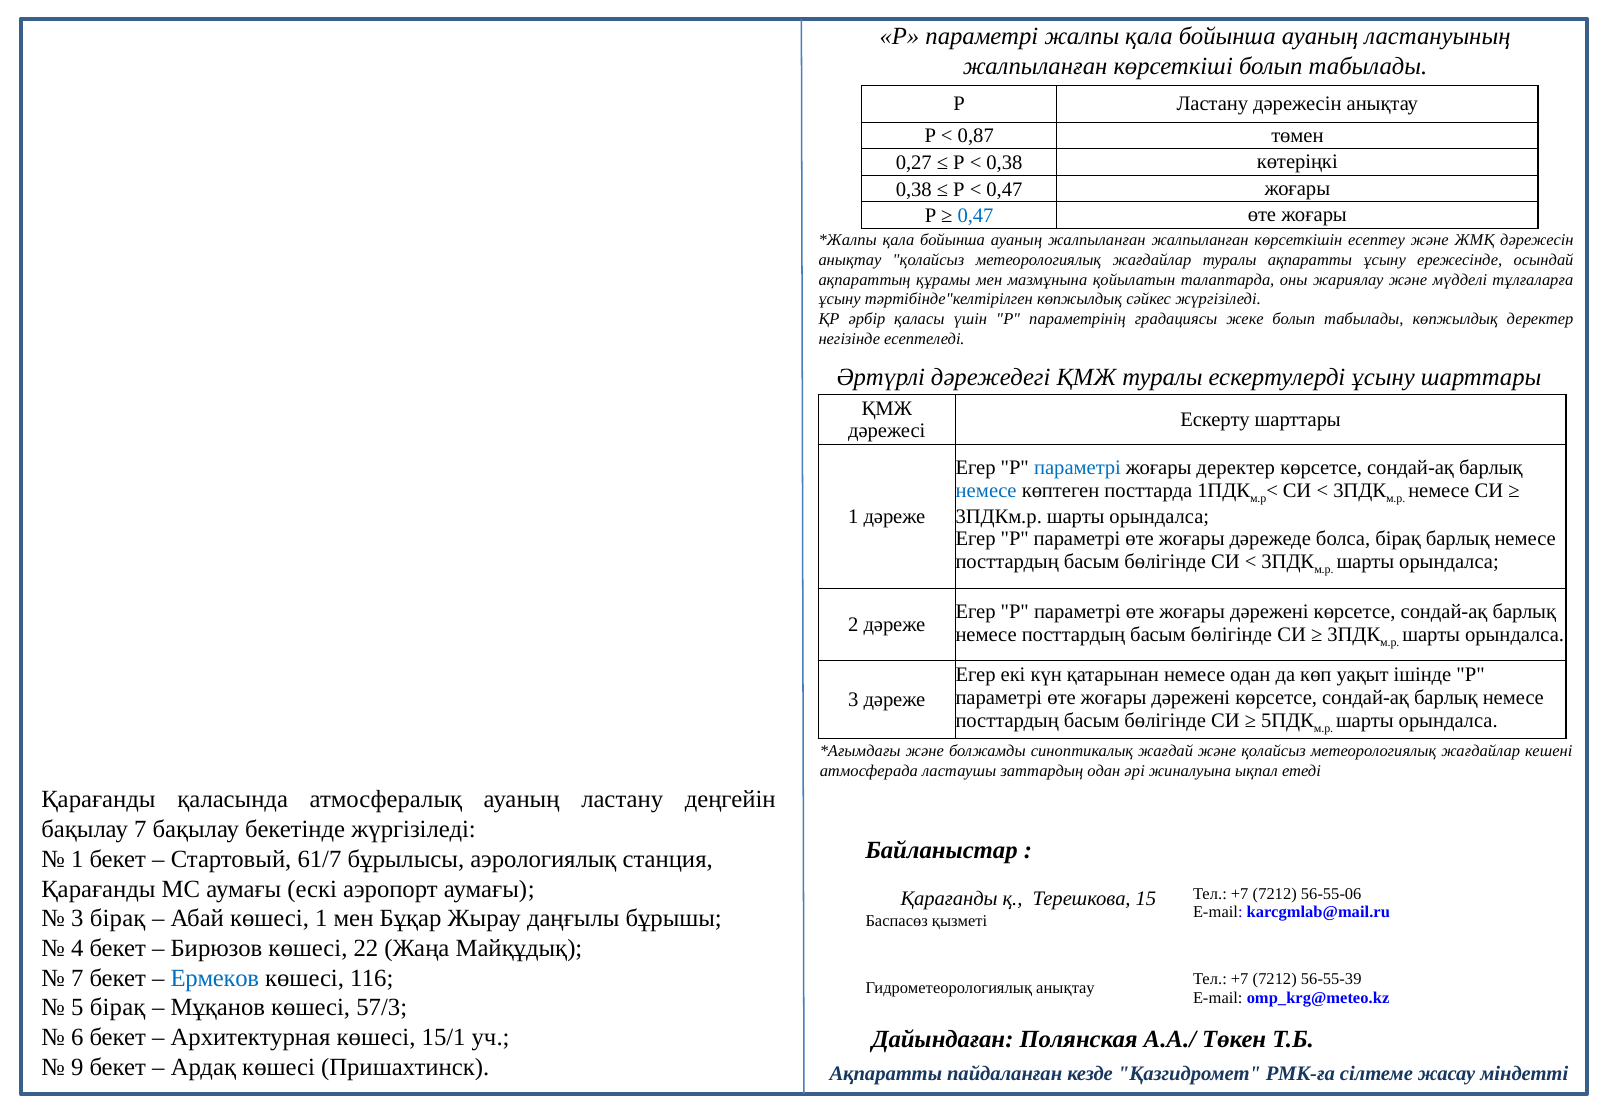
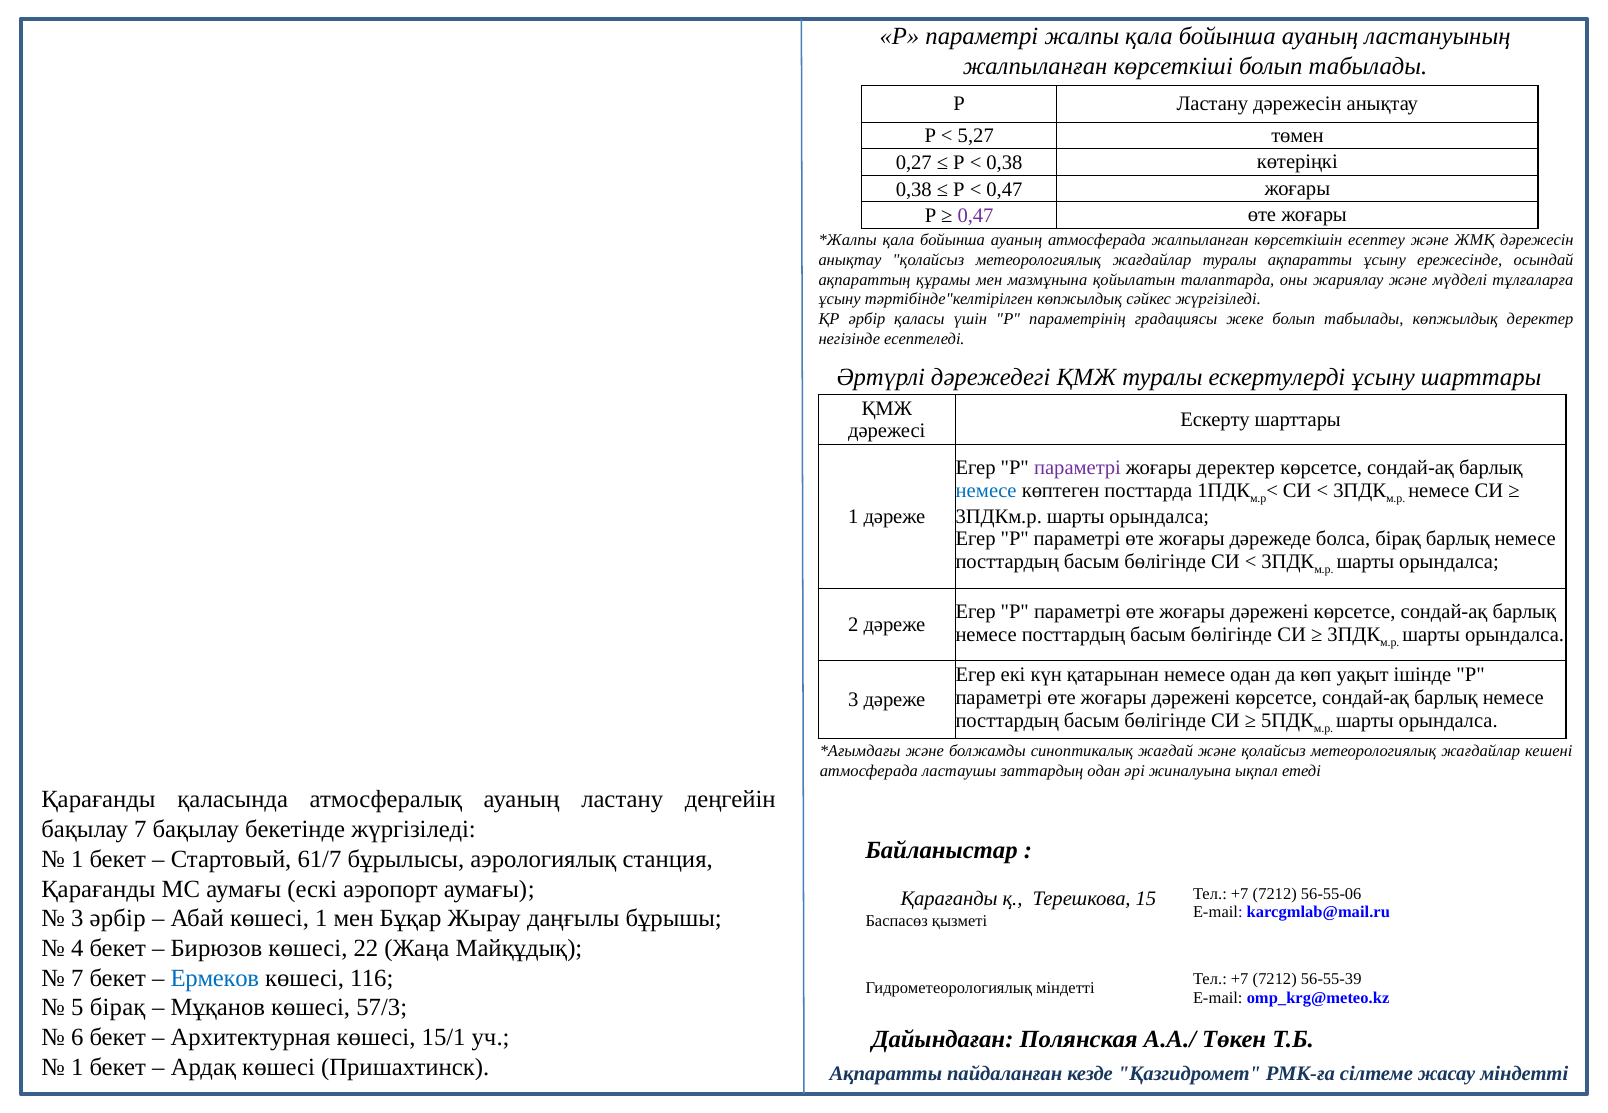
0,87: 0,87 -> 5,27
0,47 at (976, 216) colour: blue -> purple
ауаның жалпыланған: жалпыланған -> атмосферада
параметрі at (1077, 468) colour: blue -> purple
3 бірақ: бірақ -> әрбір
Гидрометеорологиялық анықтау: анықтау -> міндетті
9 at (77, 1067): 9 -> 1
